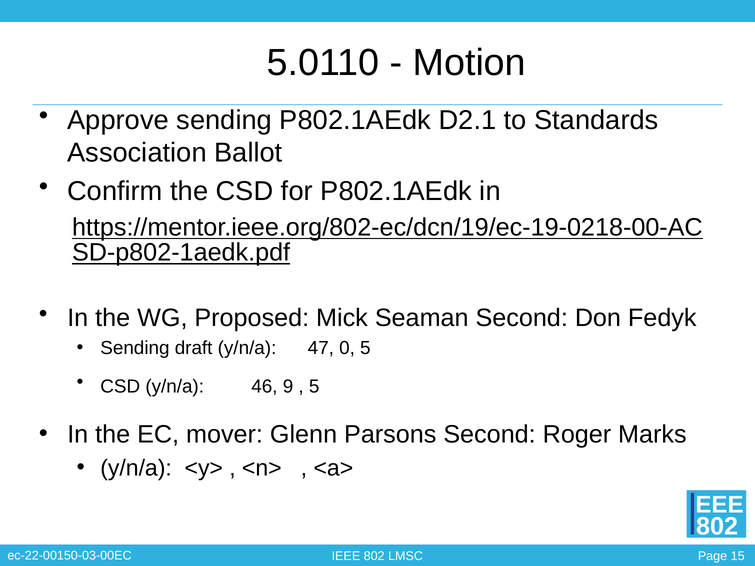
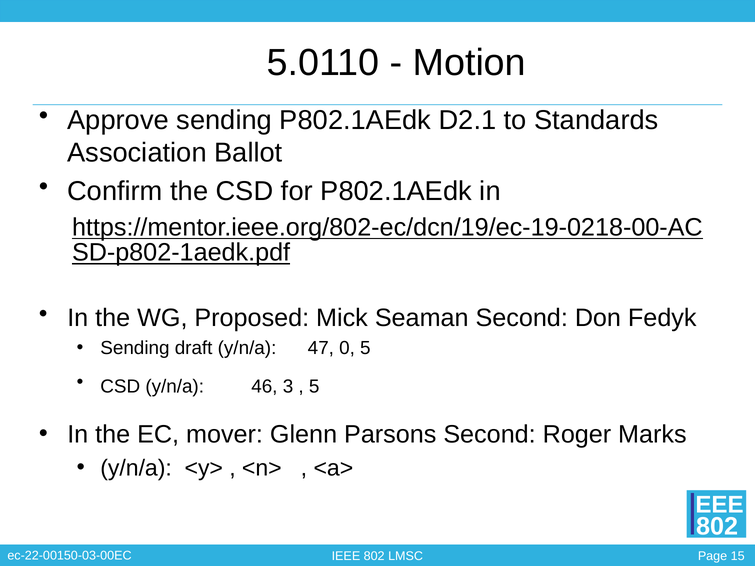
9: 9 -> 3
